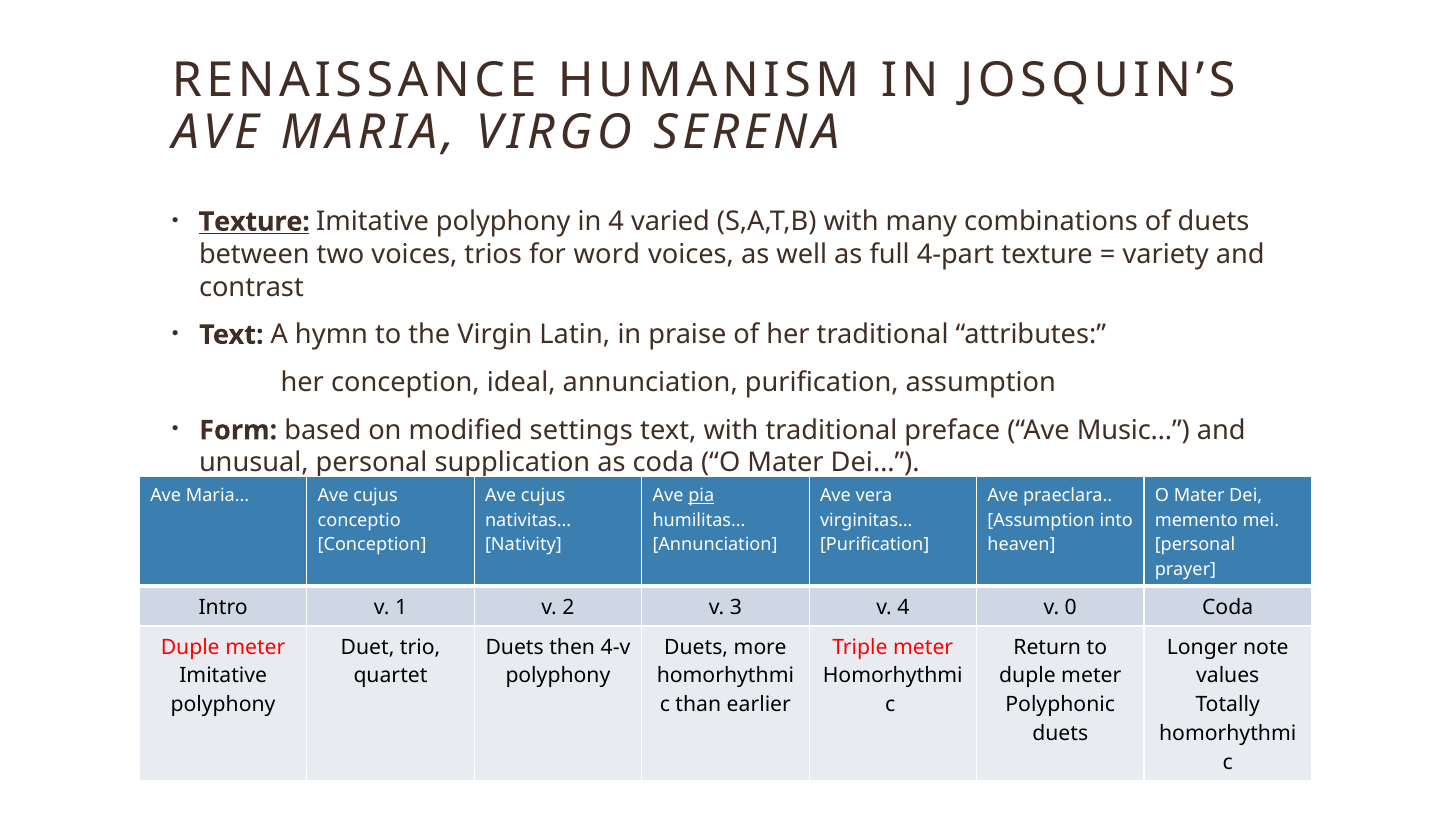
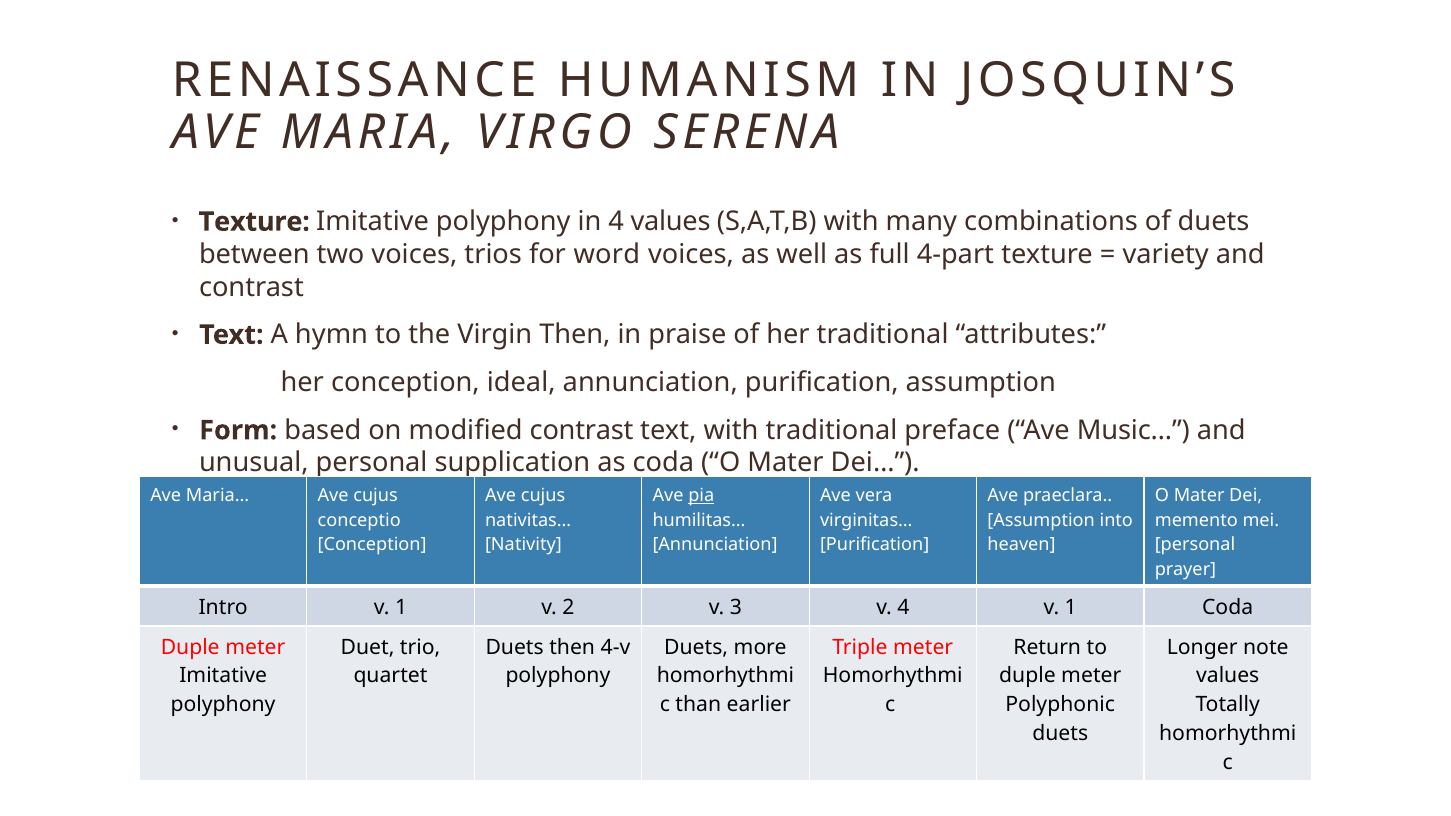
Texture at (254, 222) underline: present -> none
4 varied: varied -> values
Virgin Latin: Latin -> Then
modified settings: settings -> contrast
4 v 0: 0 -> 1
